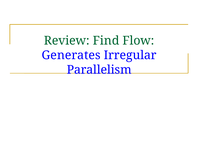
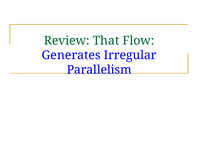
Find: Find -> That
